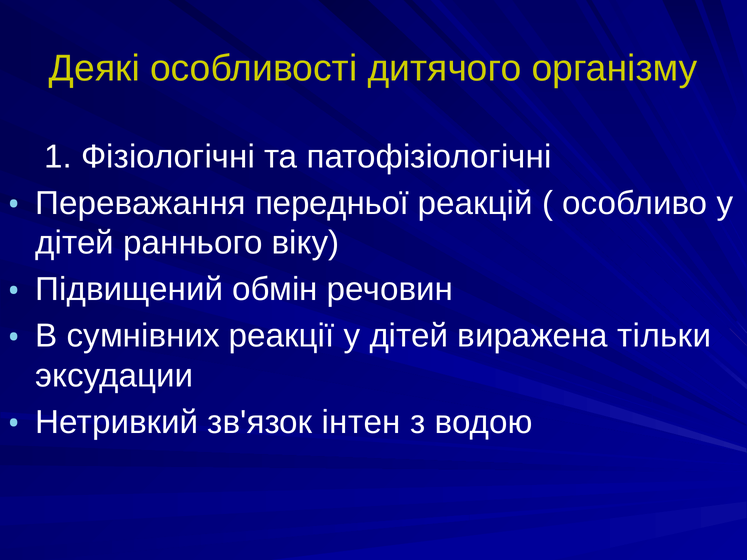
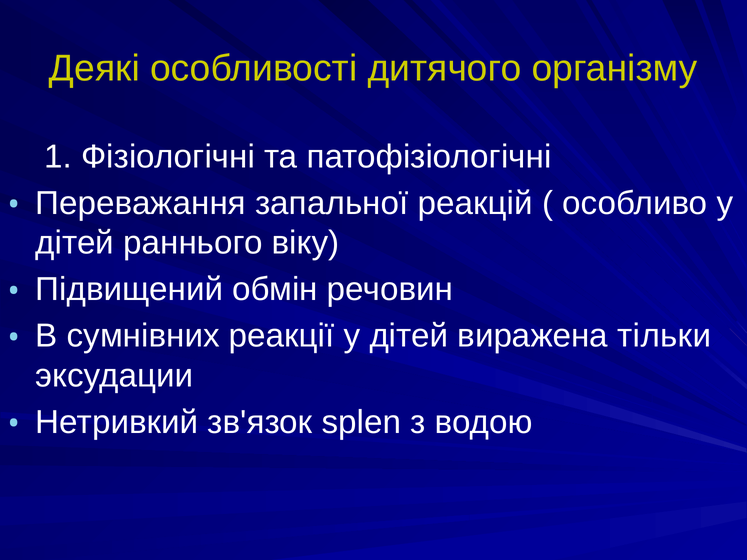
передньої: передньої -> запальної
інтен: інтен -> splen
